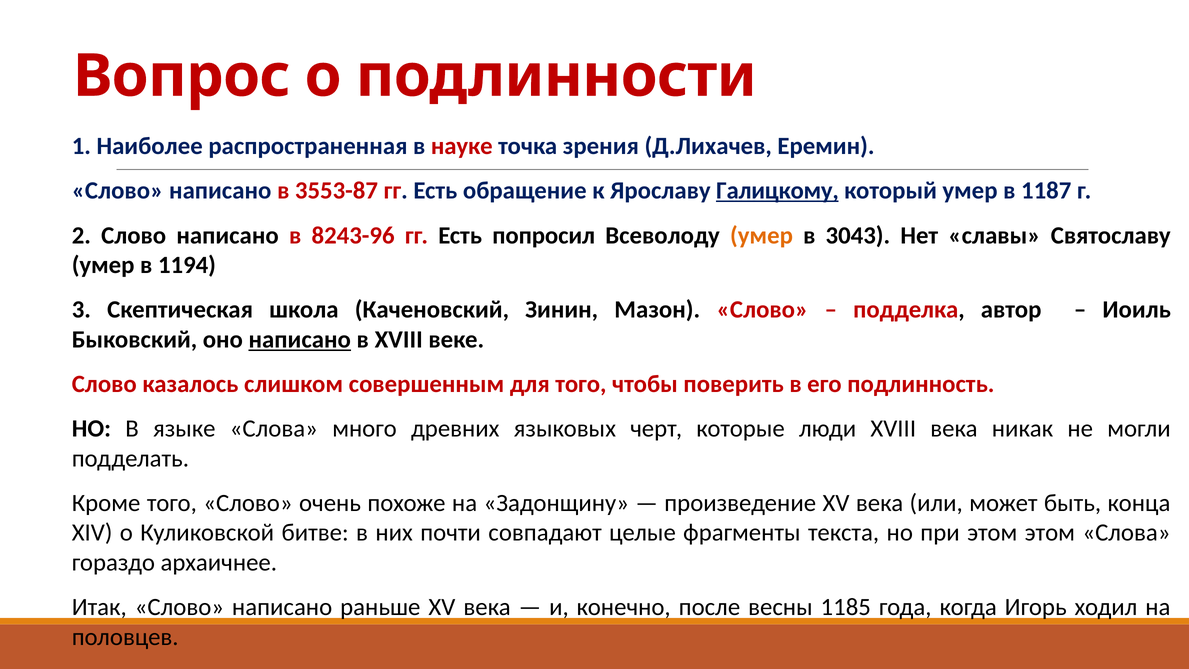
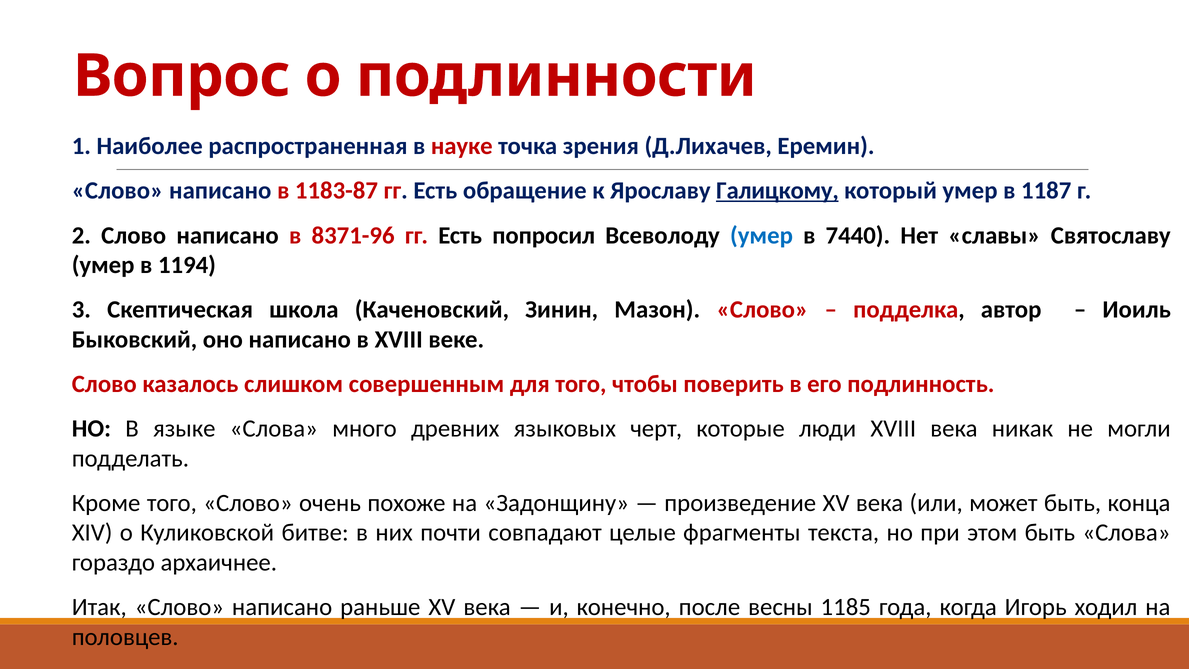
3553-87: 3553-87 -> 1183-87
8243-96: 8243-96 -> 8371-96
умер at (761, 235) colour: orange -> blue
3043: 3043 -> 7440
написано at (300, 339) underline: present -> none
этом этом: этом -> быть
